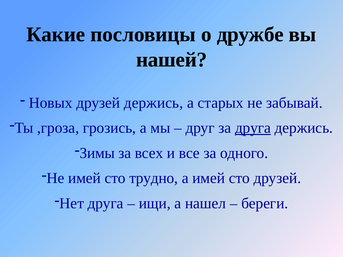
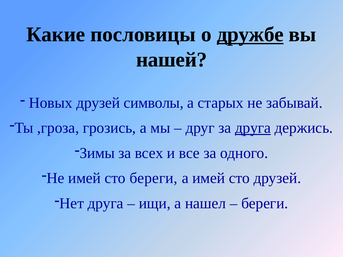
дружбе underline: none -> present
друзей держись: держись -> символы
сто трудно: трудно -> береги
